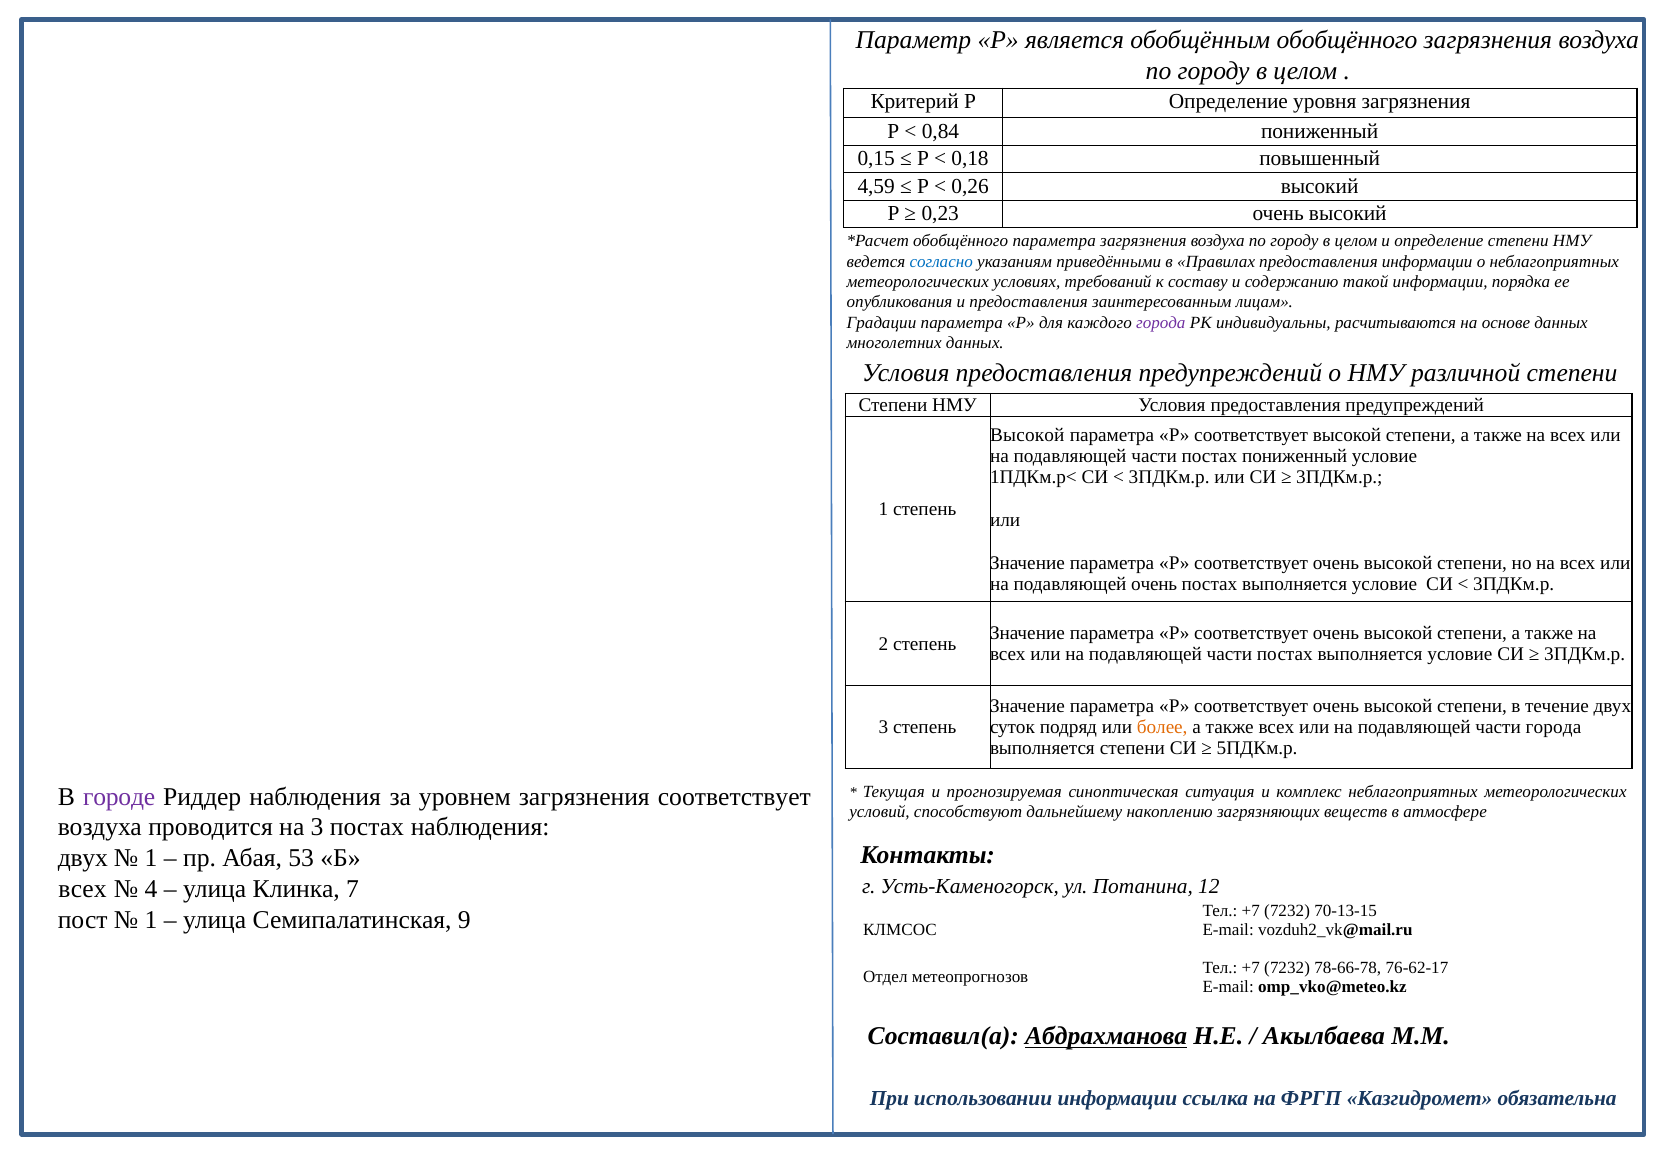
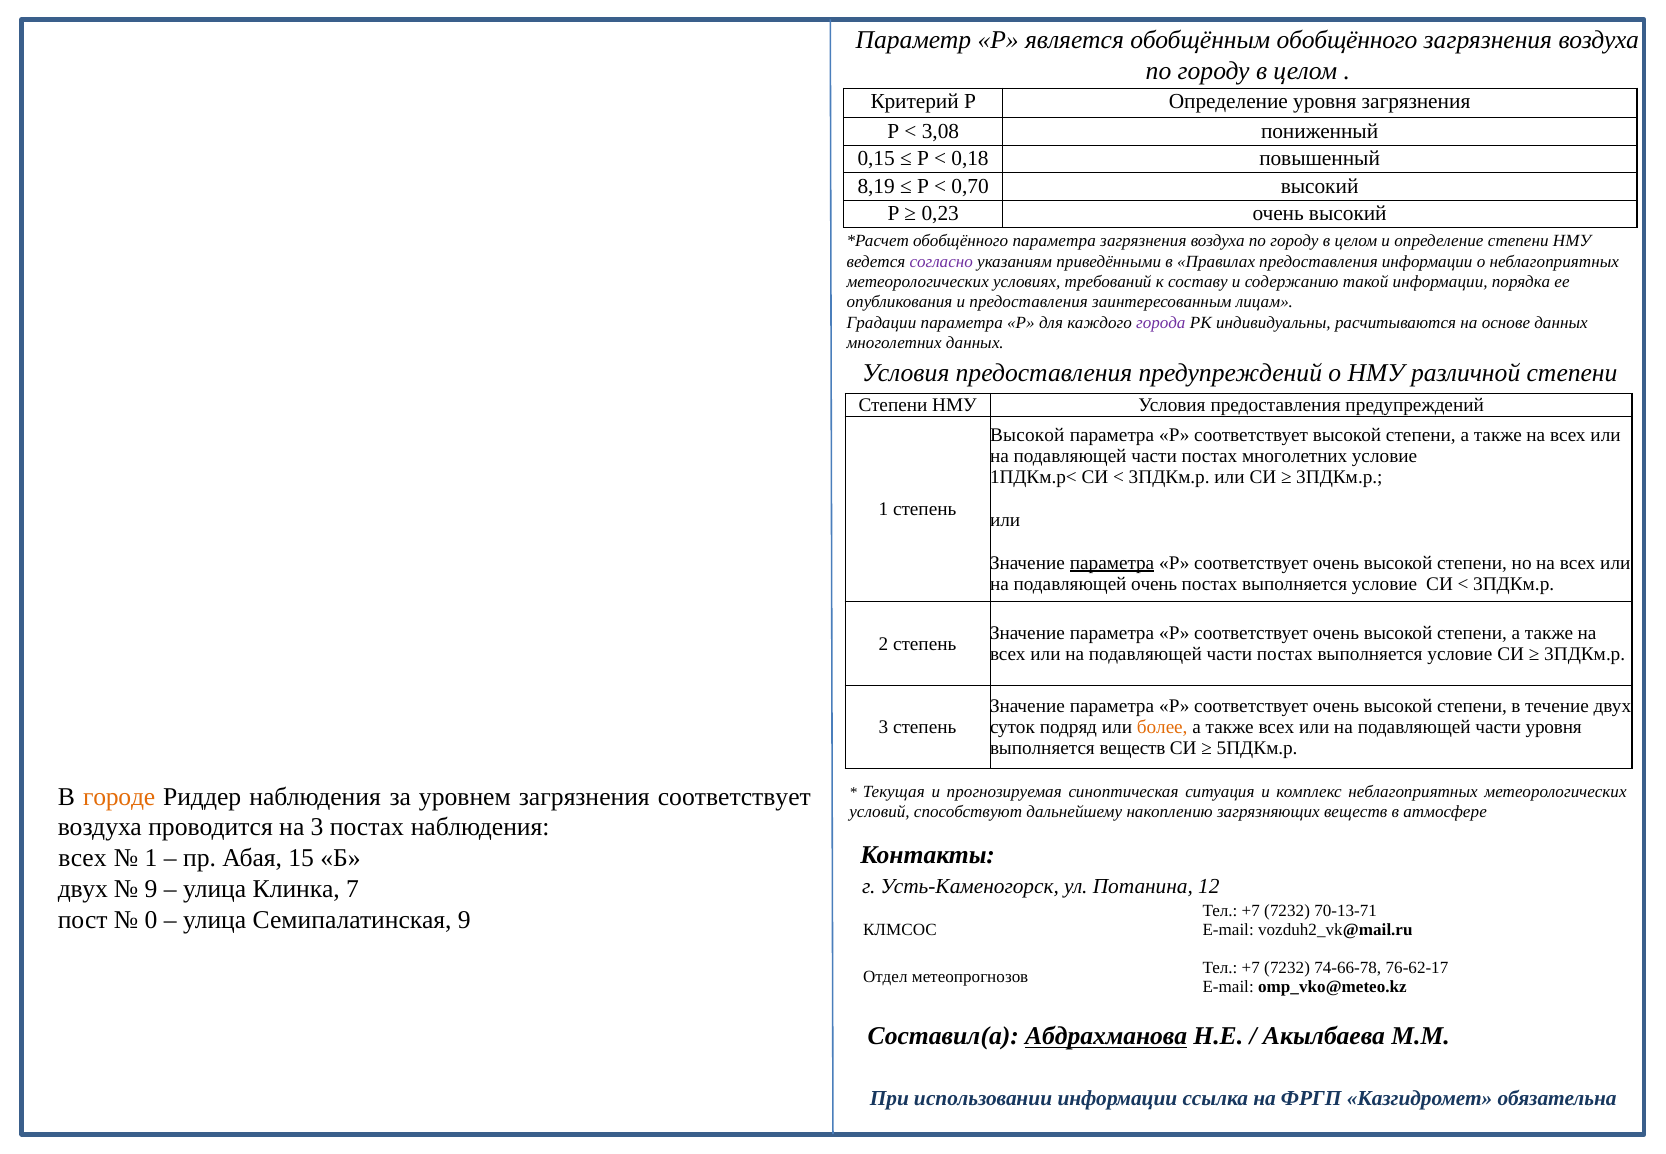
0,84: 0,84 -> 3,08
4,59: 4,59 -> 8,19
0,26: 0,26 -> 0,70
согласно colour: blue -> purple
постах пониженный: пониженный -> многолетних
параметра at (1112, 562) underline: none -> present
части города: города -> уровня
выполняется степени: степени -> веществ
городе colour: purple -> orange
двух at (83, 858): двух -> всех
53: 53 -> 15
всех at (83, 888): всех -> двух
4 at (151, 888): 4 -> 9
70-13-15: 70-13-15 -> 70-13-71
1 at (151, 919): 1 -> 0
78-66-78: 78-66-78 -> 74-66-78
